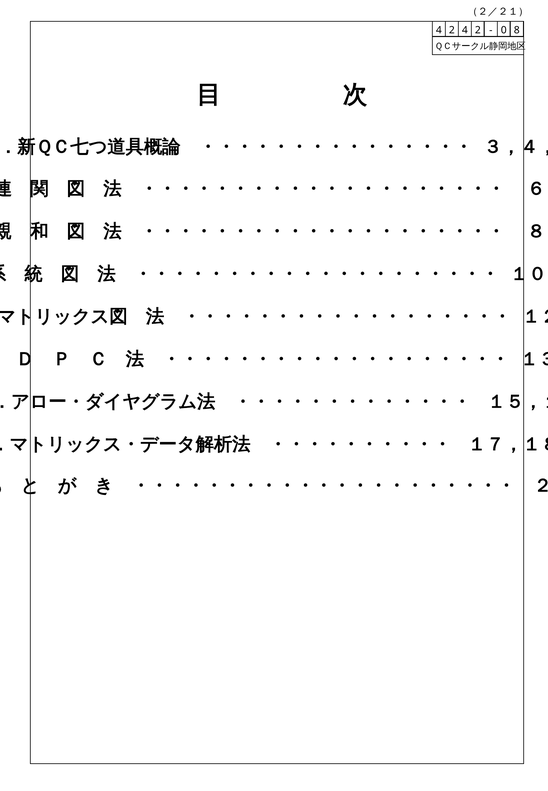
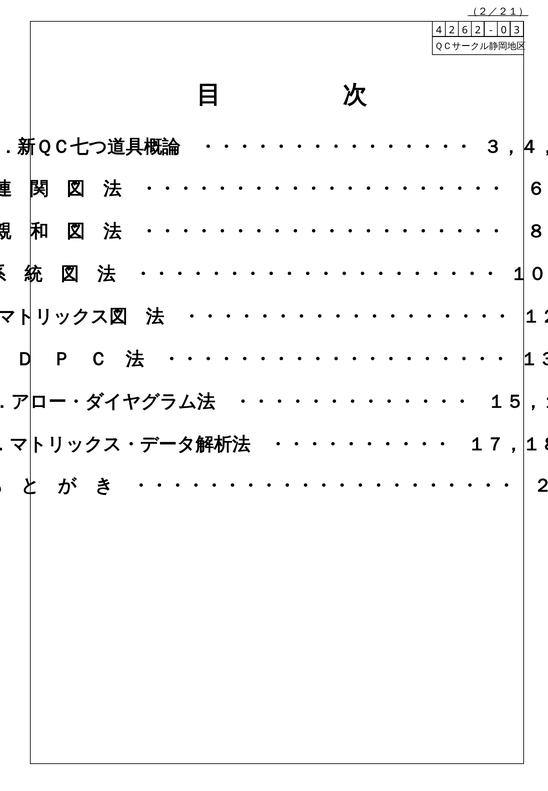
（２／２１） underline: none -> present
2 4: 4 -> 6
8: 8 -> 3
